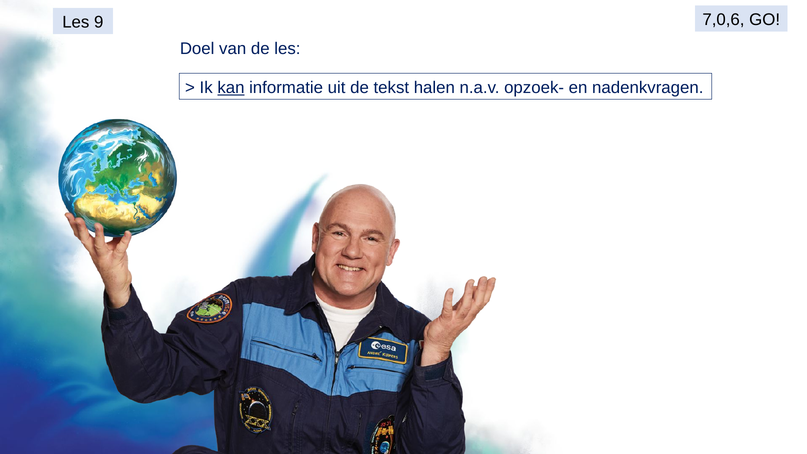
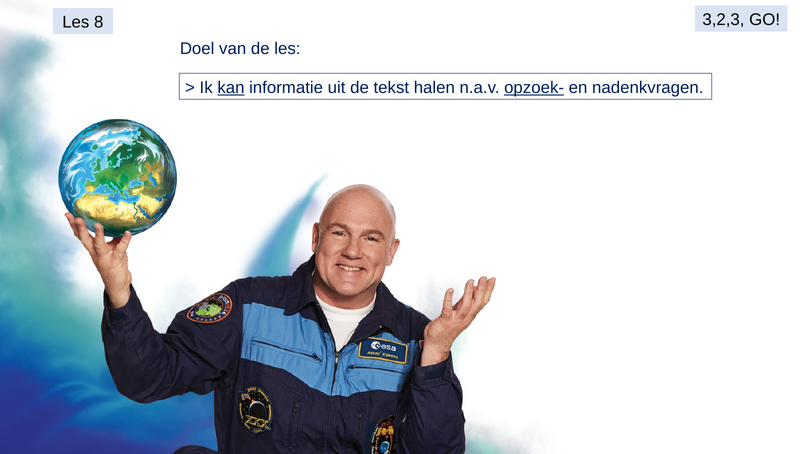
7,0,6: 7,0,6 -> 3,2,3
9: 9 -> 8
opzoek- underline: none -> present
